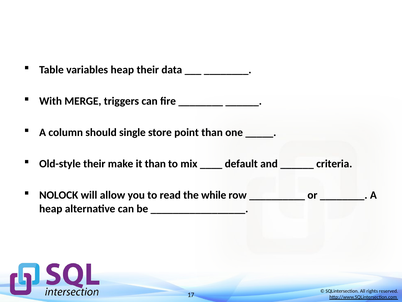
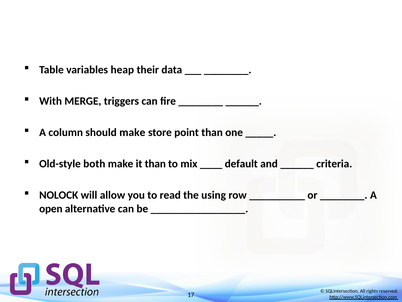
should single: single -> make
Old-style their: their -> both
while: while -> using
heap at (51, 208): heap -> open
